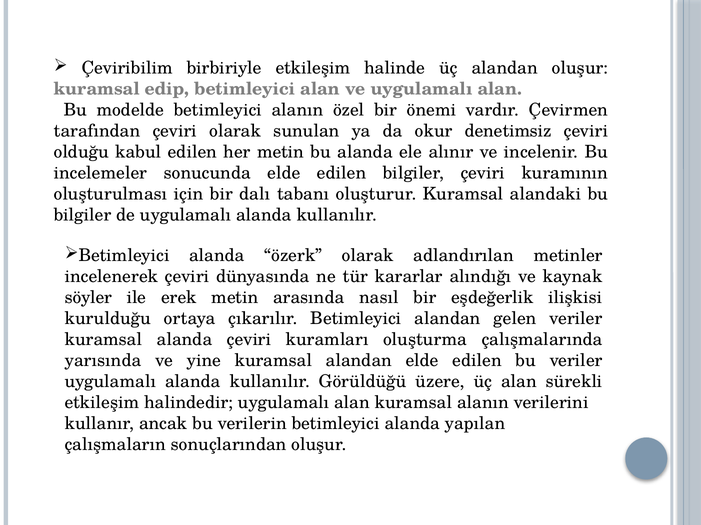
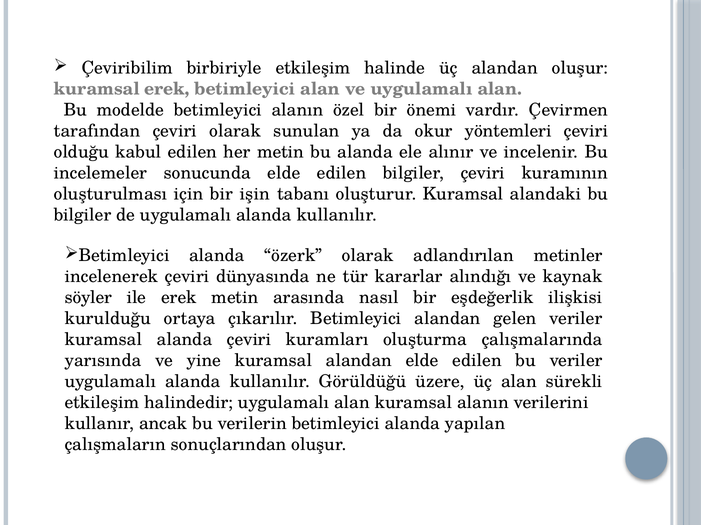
kuramsal edip: edip -> erek
denetimsiz: denetimsiz -> yöntemleri
dalı: dalı -> işin
